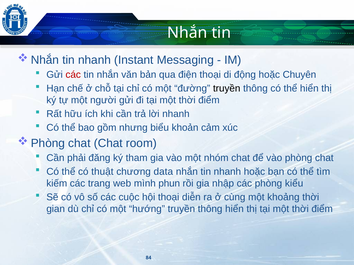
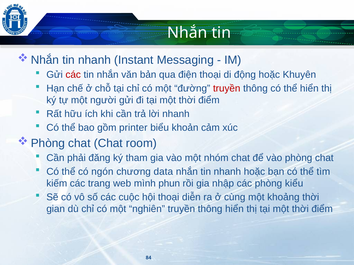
Chuyên: Chuyên -> Khuyên
truyền at (227, 89) colour: black -> red
nhưng: nhưng -> printer
thuật: thuật -> ngón
hướng: hướng -> nghiên
